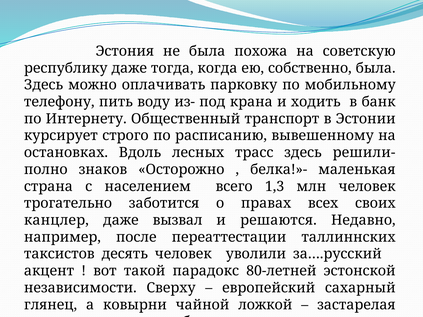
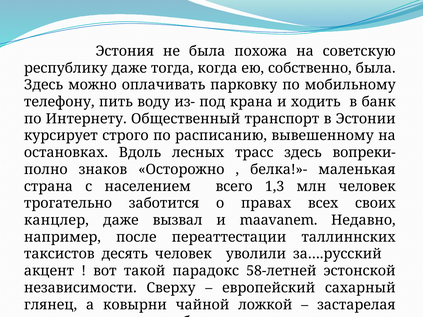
решили-: решили- -> вопреки-
решаются: решаются -> maavanem
80-летней: 80-летней -> 58-летней
